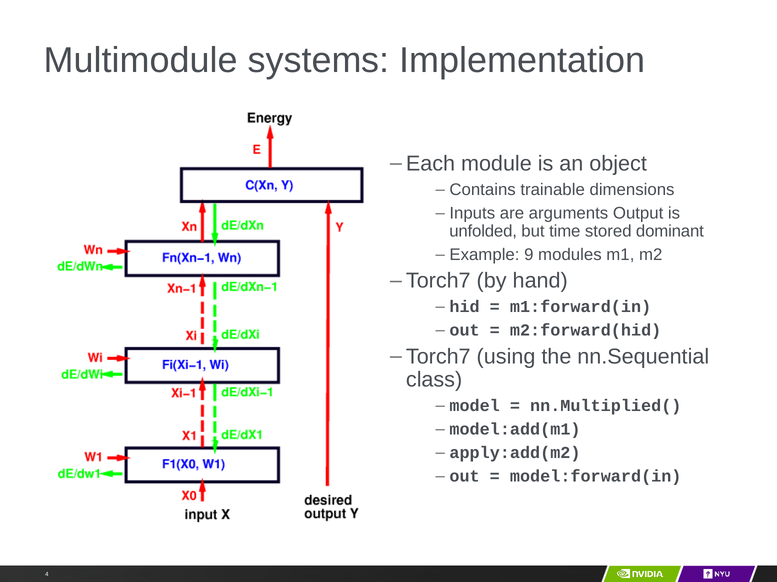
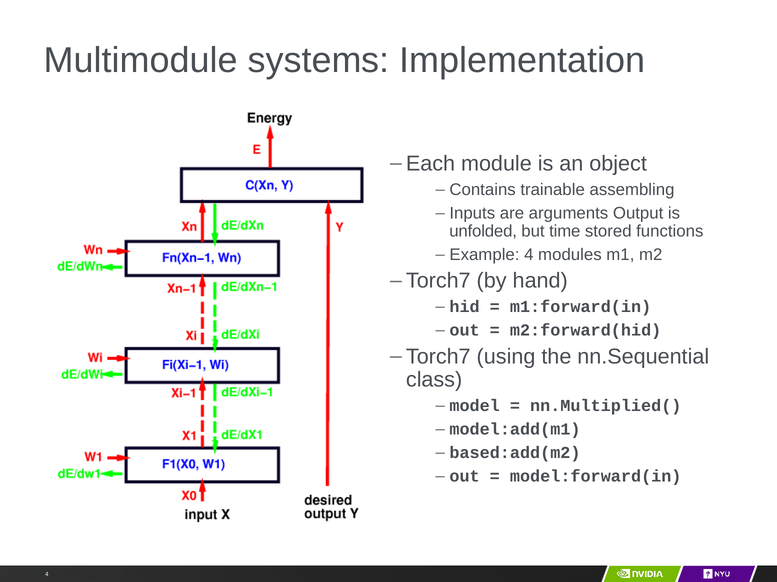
dimensions: dimensions -> assembling
dominant: dominant -> functions
Example 9: 9 -> 4
apply:add(m2: apply:add(m2 -> based:add(m2
